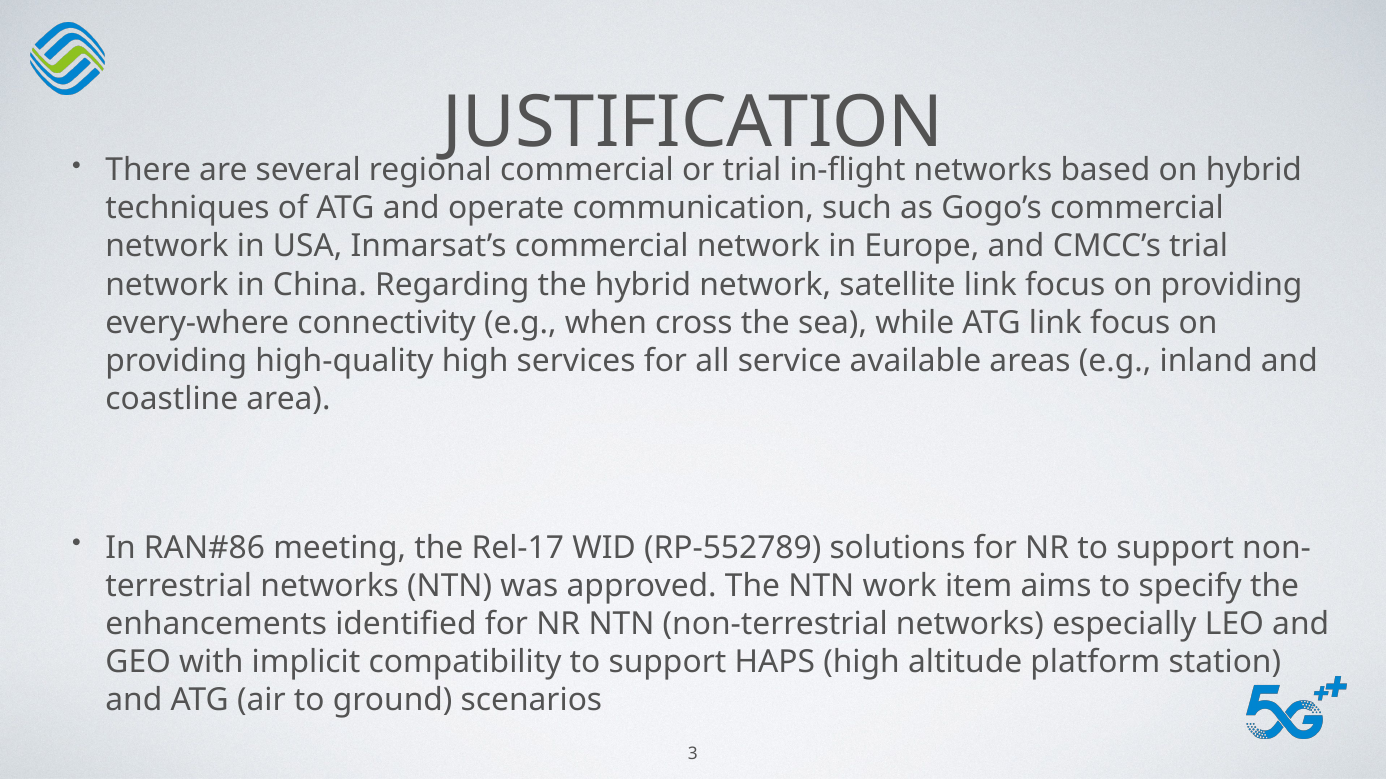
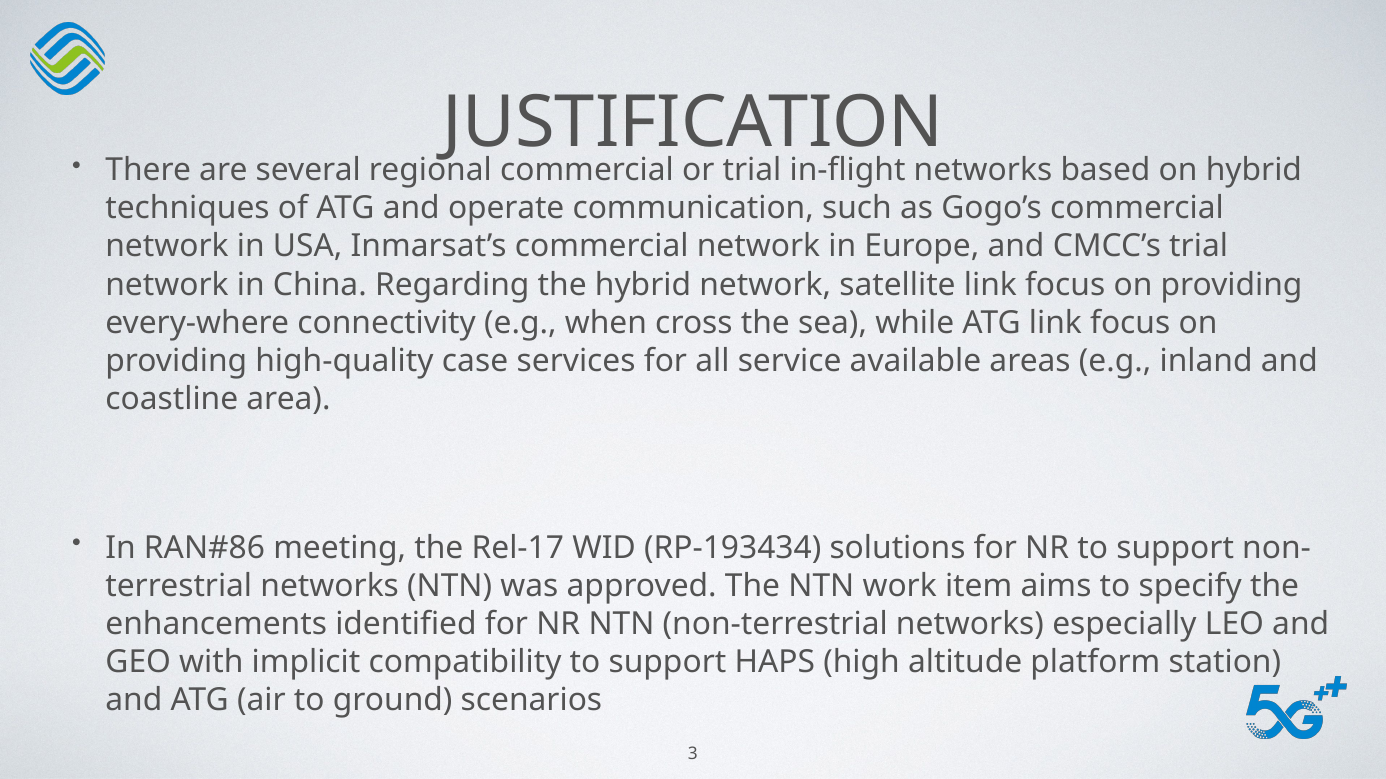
high-quality high: high -> case
RP-552789: RP-552789 -> RP-193434
